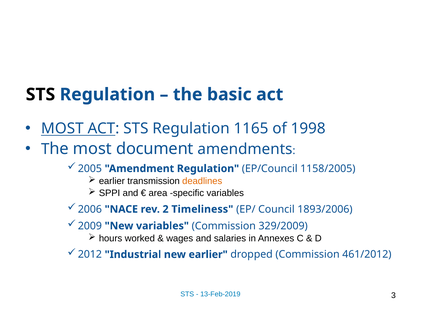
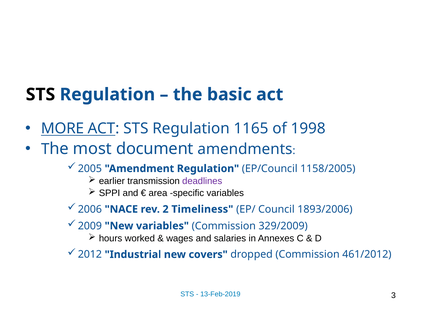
MOST at (62, 128): MOST -> MORE
deadlines colour: orange -> purple
new earlier: earlier -> covers
